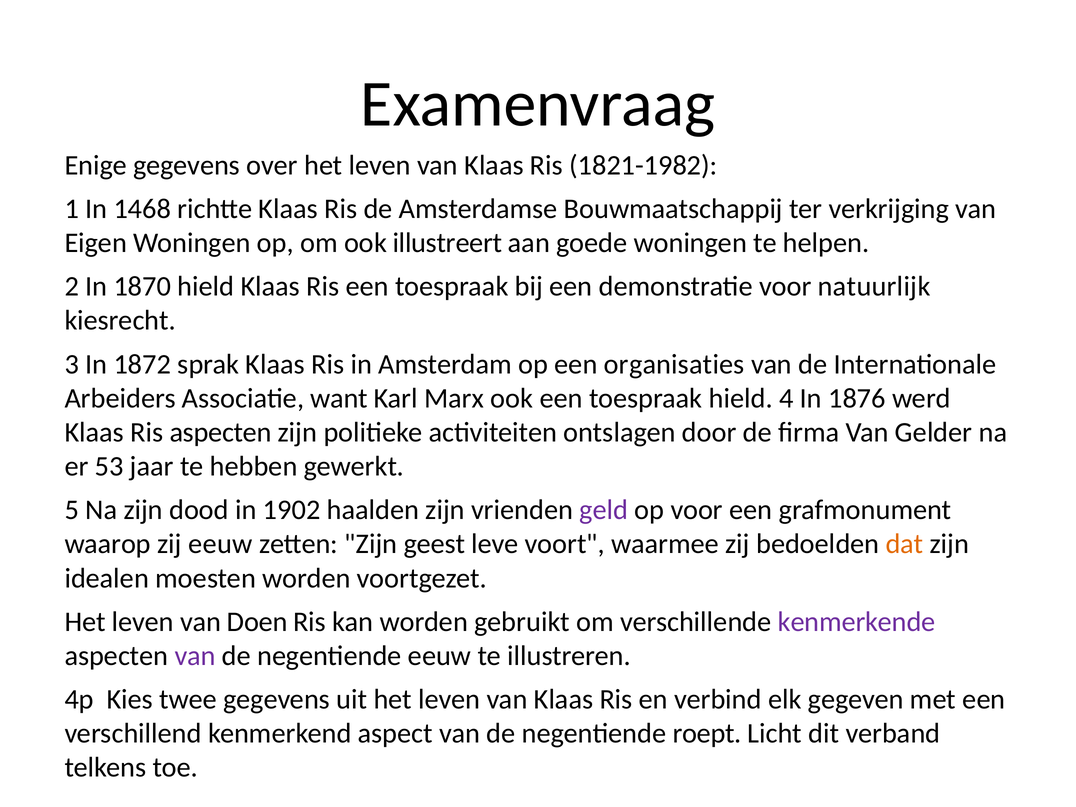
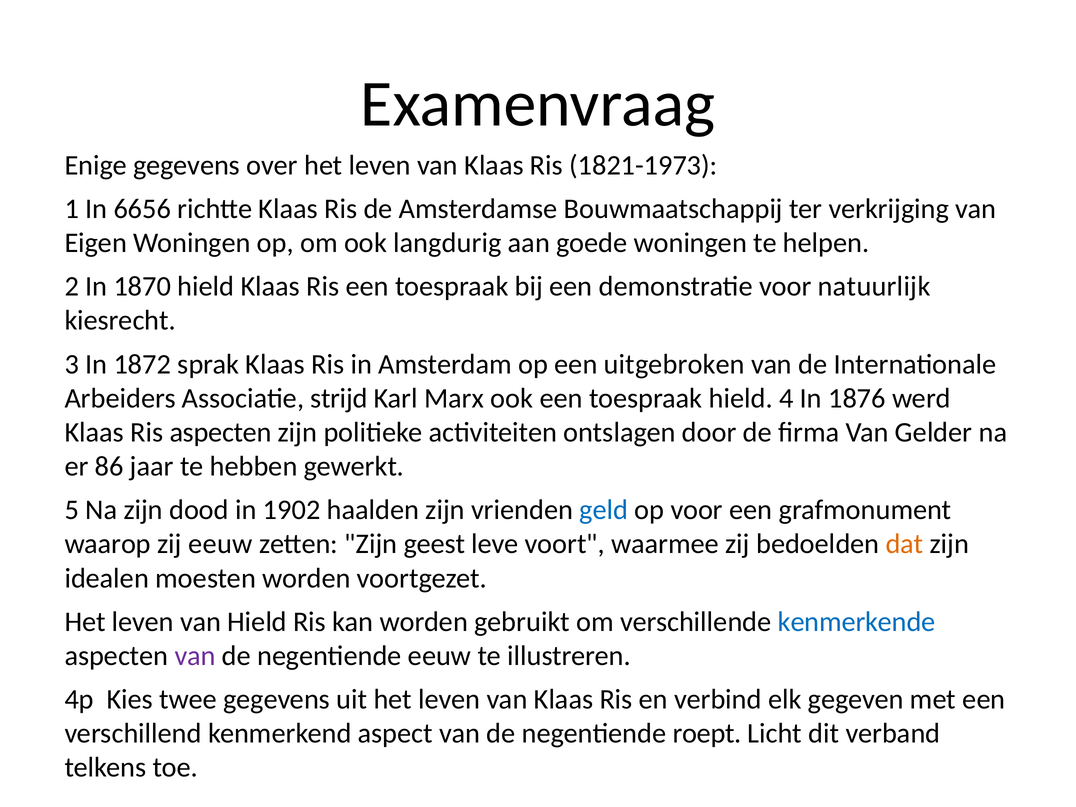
1821-1982: 1821-1982 -> 1821-1973
1468: 1468 -> 6656
illustreert: illustreert -> langdurig
organisaties: organisaties -> uitgebroken
want: want -> strijd
53: 53 -> 86
geld colour: purple -> blue
van Doen: Doen -> Hield
kenmerkende colour: purple -> blue
